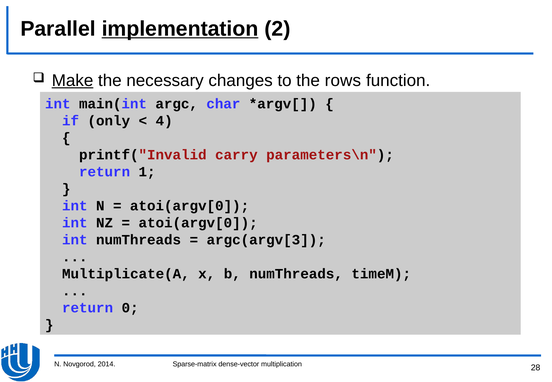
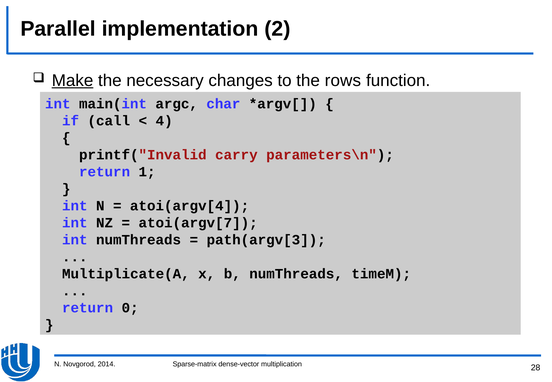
implementation underline: present -> none
only: only -> call
atoi(argv[0 at (190, 206): atoi(argv[0 -> atoi(argv[4
atoi(argv[0 at (198, 223): atoi(argv[0 -> atoi(argv[7
argc(argv[3: argc(argv[3 -> path(argv[3
